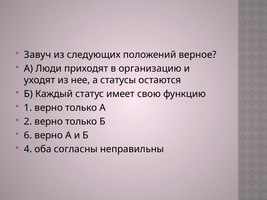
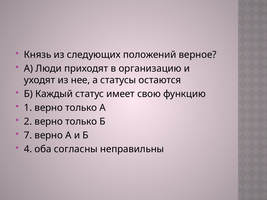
Завуч: Завуч -> Князь
6: 6 -> 7
